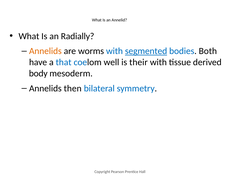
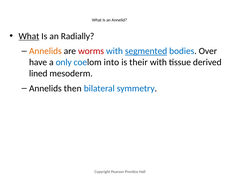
What at (29, 36) underline: none -> present
worms colour: black -> red
Both: Both -> Over
that: that -> only
well: well -> into
body: body -> lined
